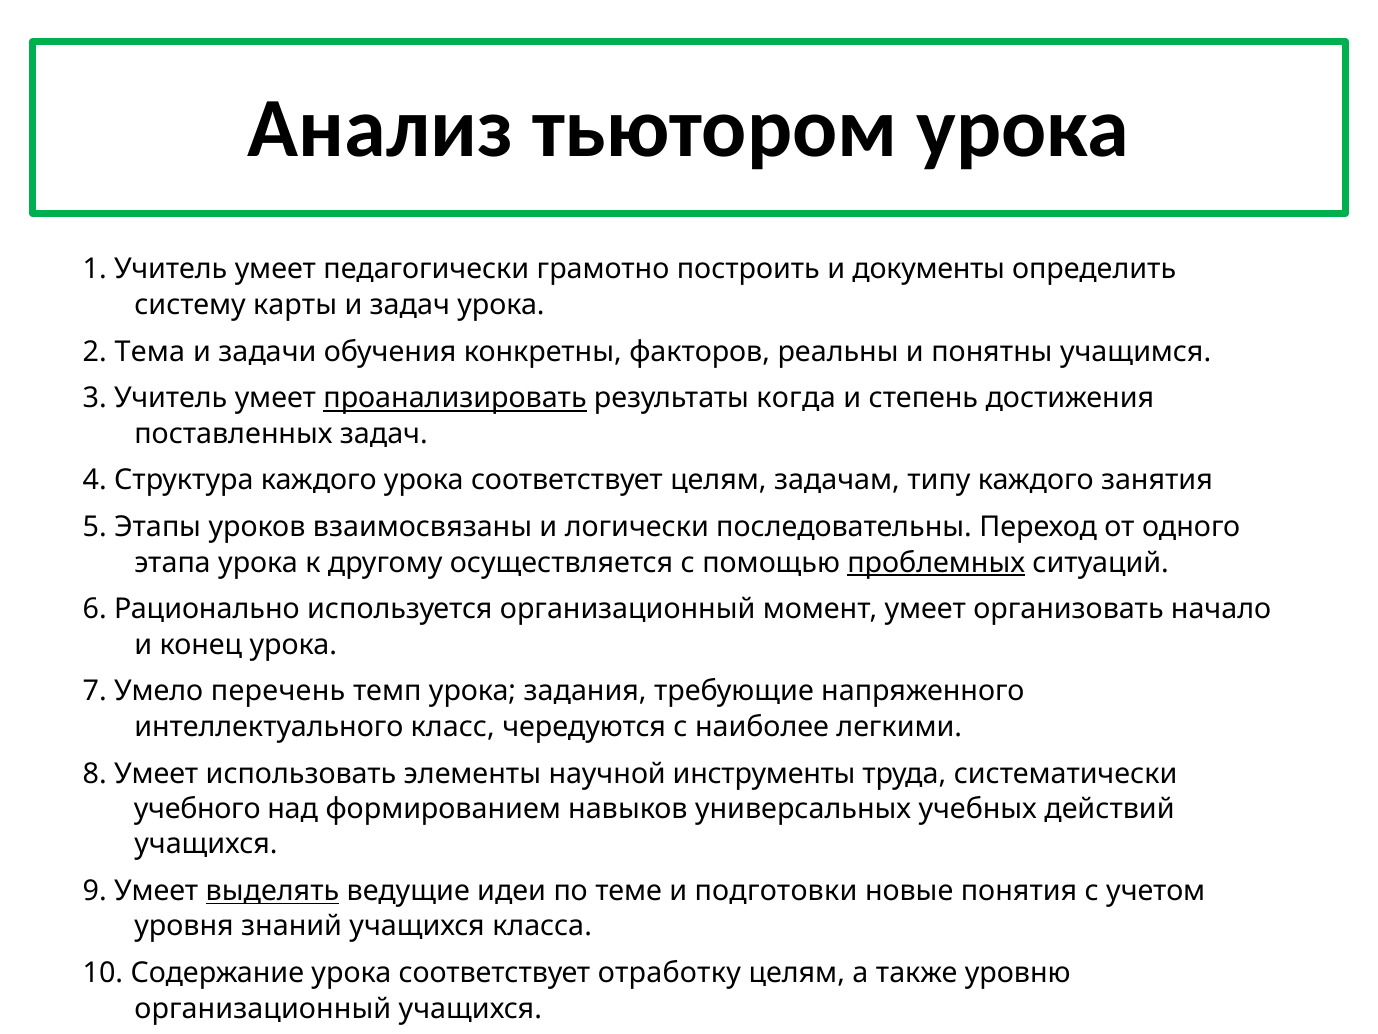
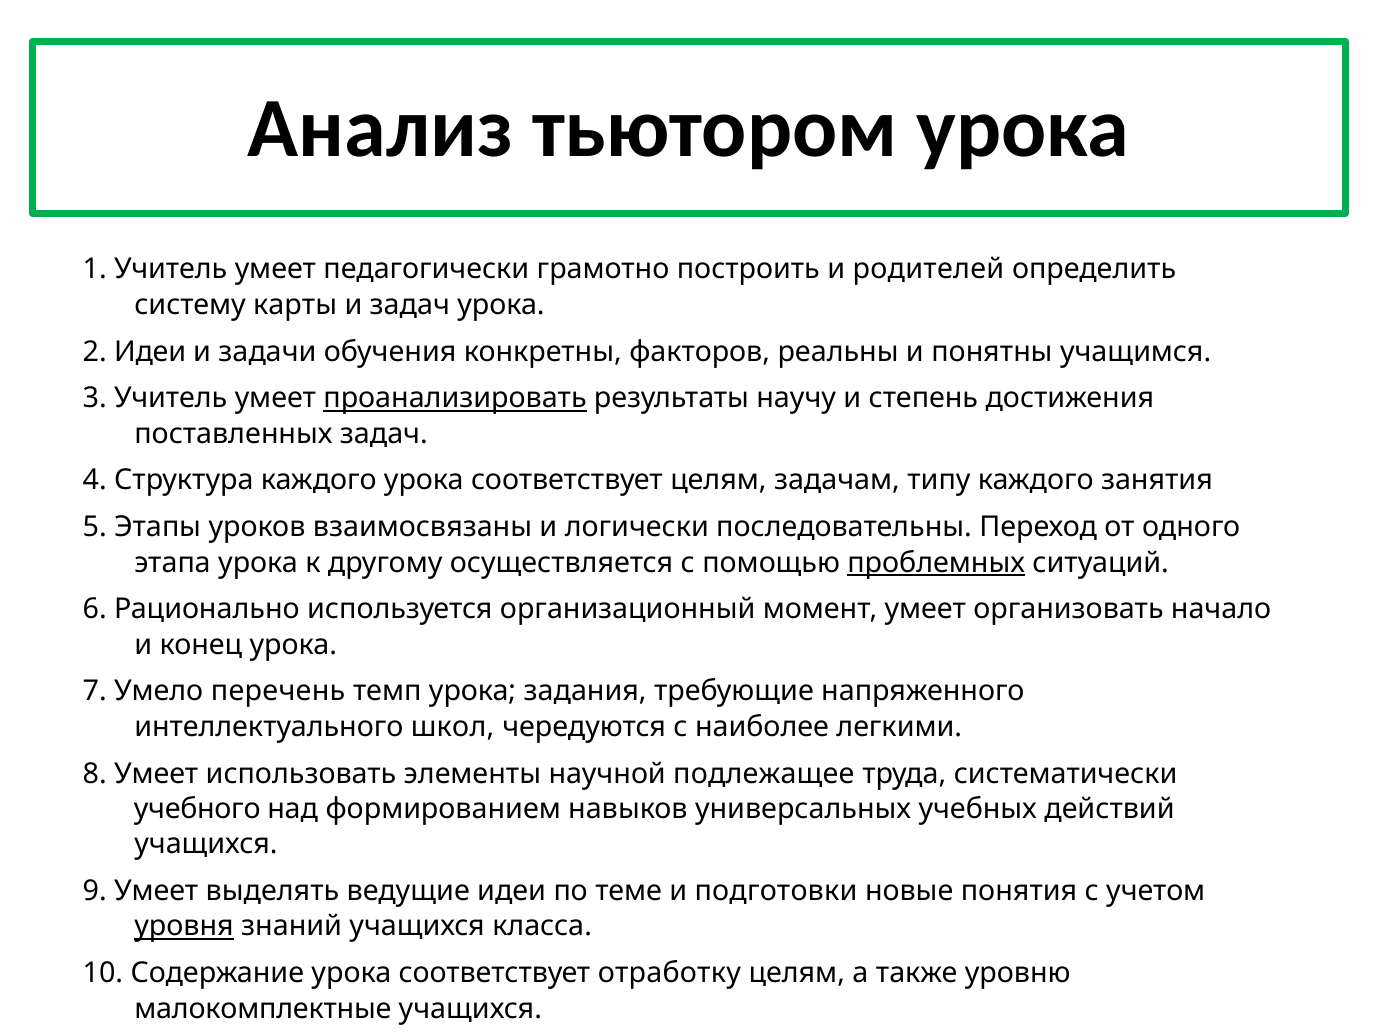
документы: документы -> родителей
2 Тема: Тема -> Идеи
когда: когда -> научу
класс: класс -> школ
инструменты: инструменты -> подлежащее
выделять underline: present -> none
уровня underline: none -> present
организационный at (263, 1008): организационный -> малокомплектные
